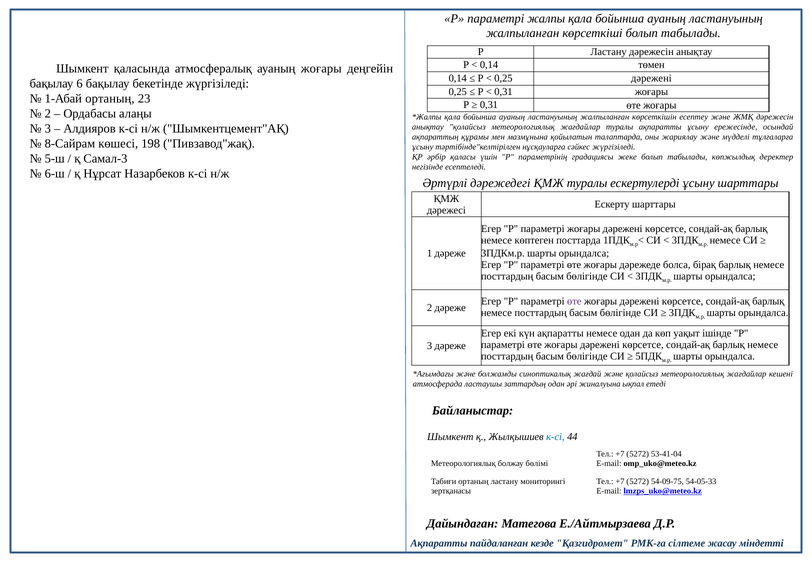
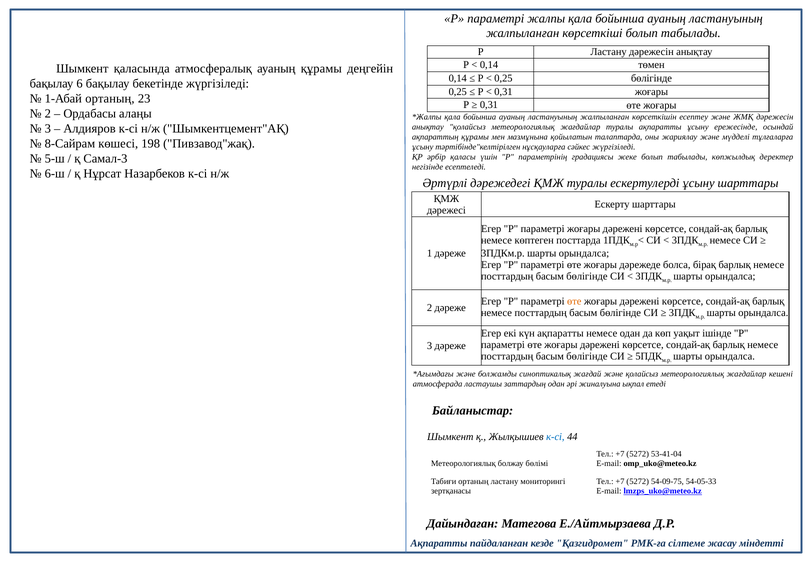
ауаның жоғары: жоғары -> құрамы
0,25 дәрежені: дәрежені -> бөлігінде
өте at (574, 301) colour: purple -> orange
